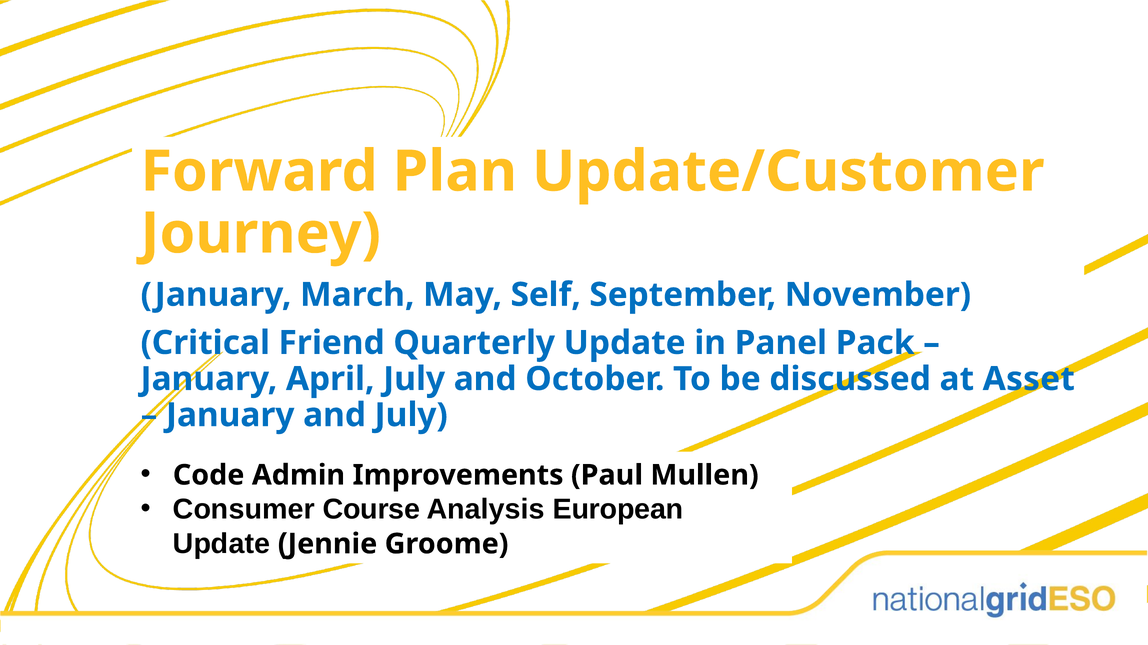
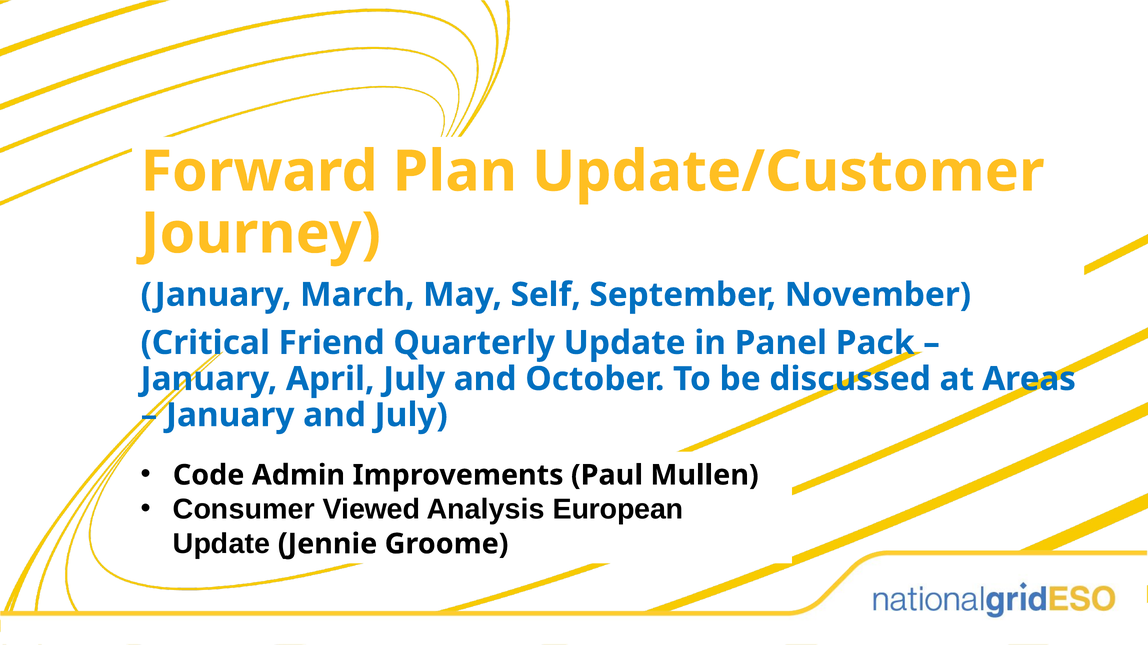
Asset: Asset -> Areas
Course: Course -> Viewed
